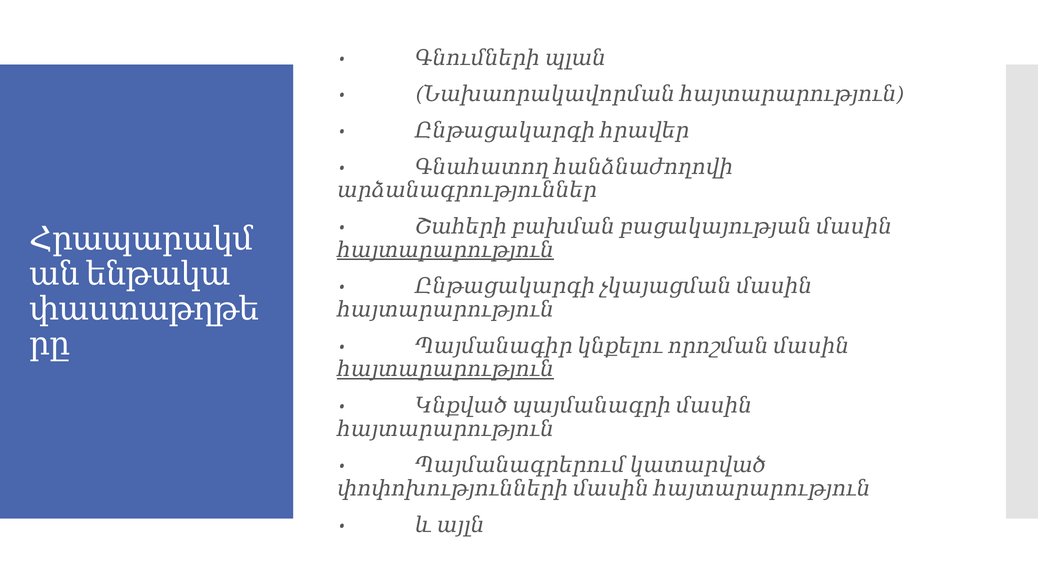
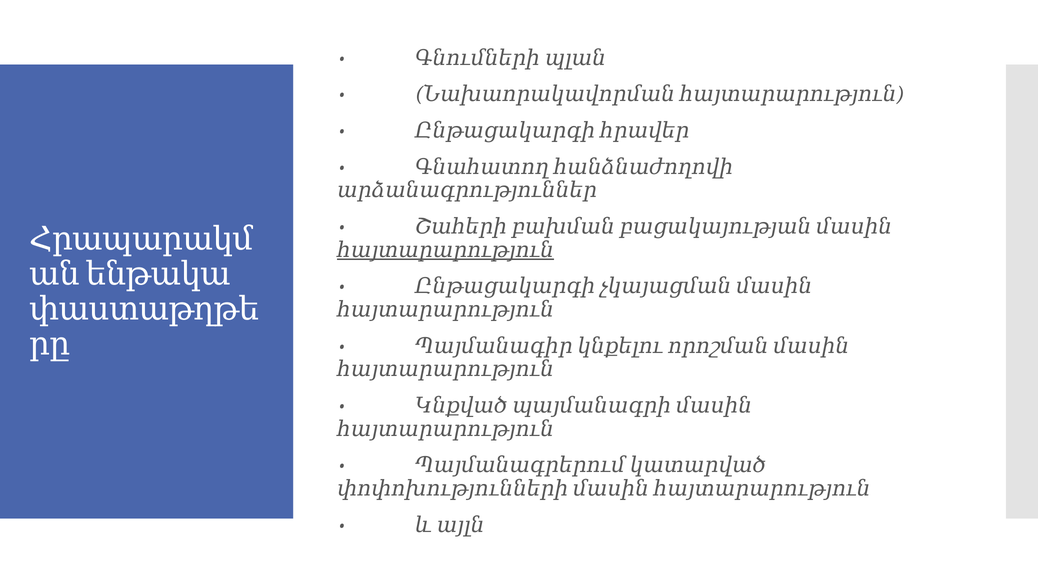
հայտարարություն at (446, 369) underline: present -> none
